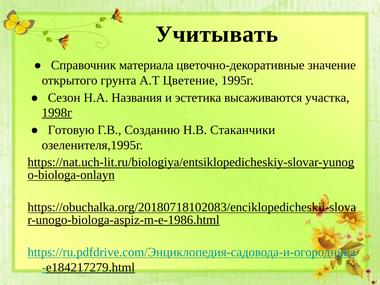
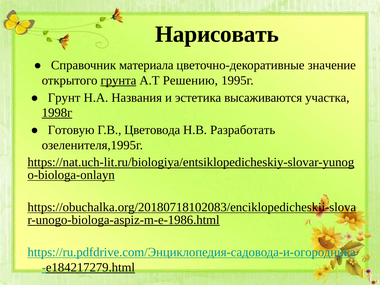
Учитывать: Учитывать -> Нарисовать
грунта underline: none -> present
Цветение: Цветение -> Решению
Сезон: Сезон -> Грунт
Созданию: Созданию -> Цветовода
Стаканчики: Стаканчики -> Разработать
